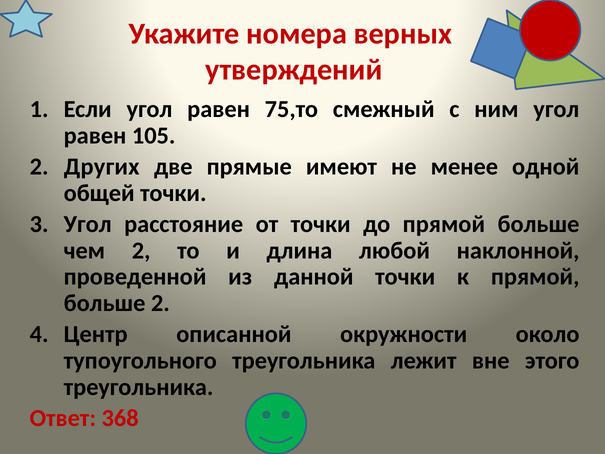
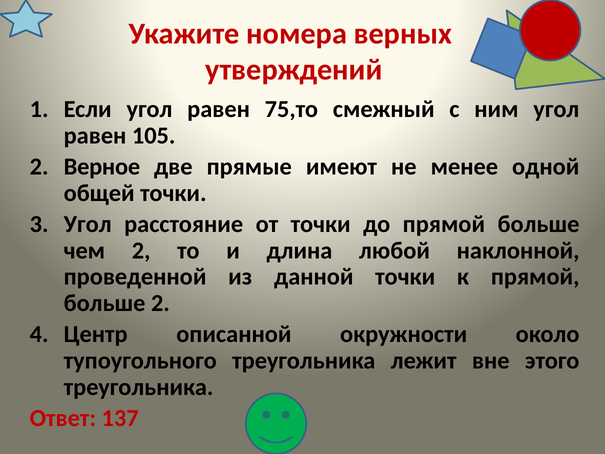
Других: Других -> Верное
368: 368 -> 137
